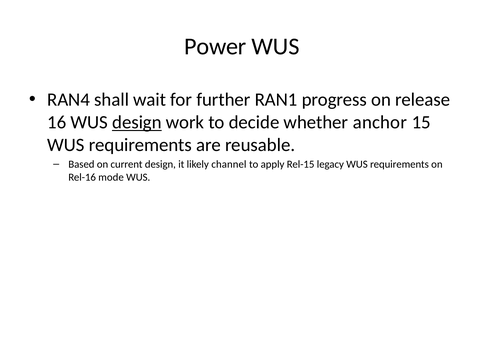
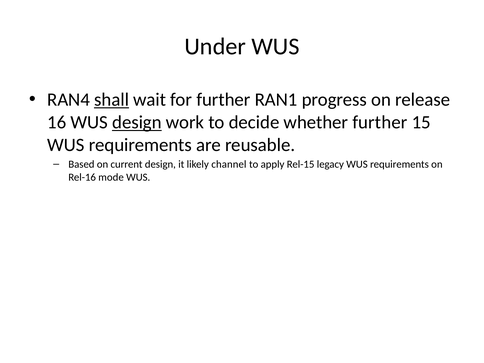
Power: Power -> Under
shall underline: none -> present
whether anchor: anchor -> further
